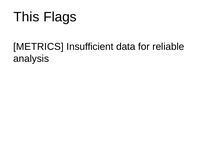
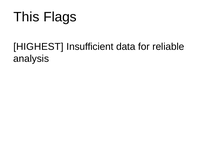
METRICS: METRICS -> HIGHEST
